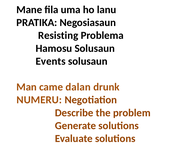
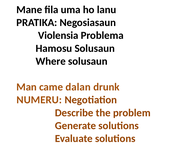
Resisting: Resisting -> Violensia
Events: Events -> Where
